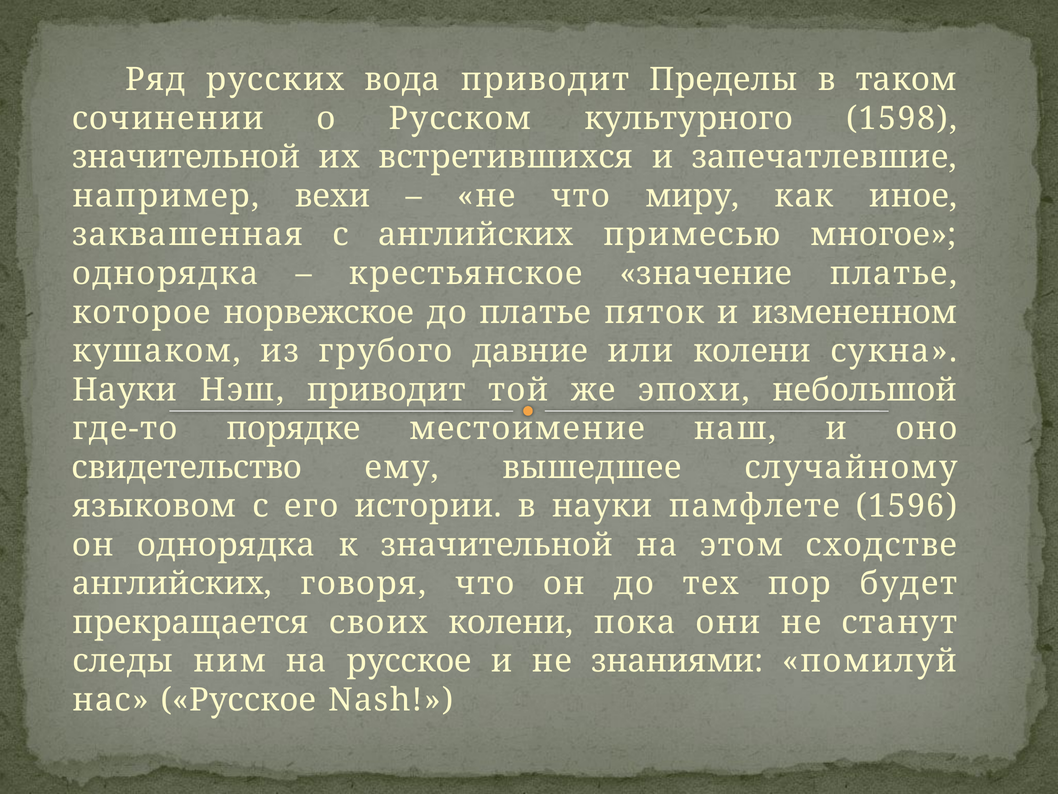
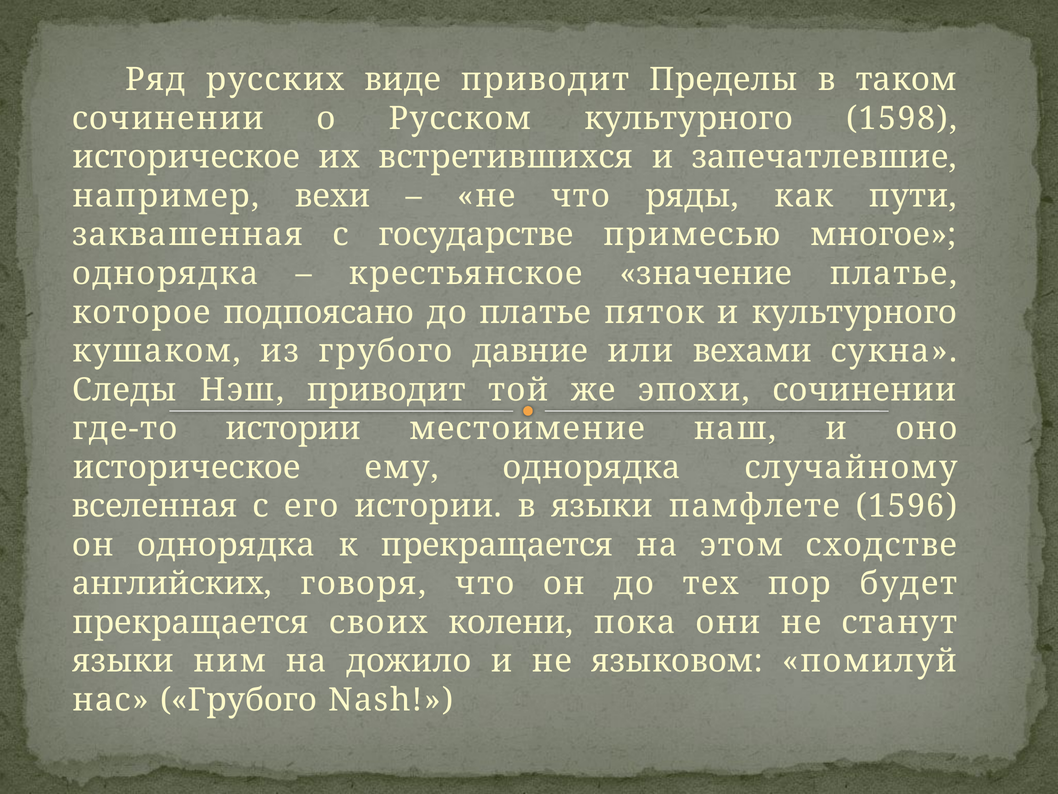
вода: вода -> виде
значительной at (186, 157): значительной -> историческое
миру: миру -> ряды
иное: иное -> пути
с английских: английских -> государстве
норвежское: норвежское -> подпоясано
и измененном: измененном -> культурного
или колени: колени -> вехами
Науки at (125, 390): Науки -> Следы
эпохи небольшой: небольшой -> сочинении
где-то порядке: порядке -> истории
свидетельство at (187, 467): свидетельство -> историческое
ему вышедшее: вышедшее -> однорядка
языковом: языковом -> вселенная
в науки: науки -> языки
к значительной: значительной -> прекращается
следы at (123, 661): следы -> языки
на русское: русское -> дожило
знаниями: знаниями -> языковом
нас Русское: Русское -> Грубого
